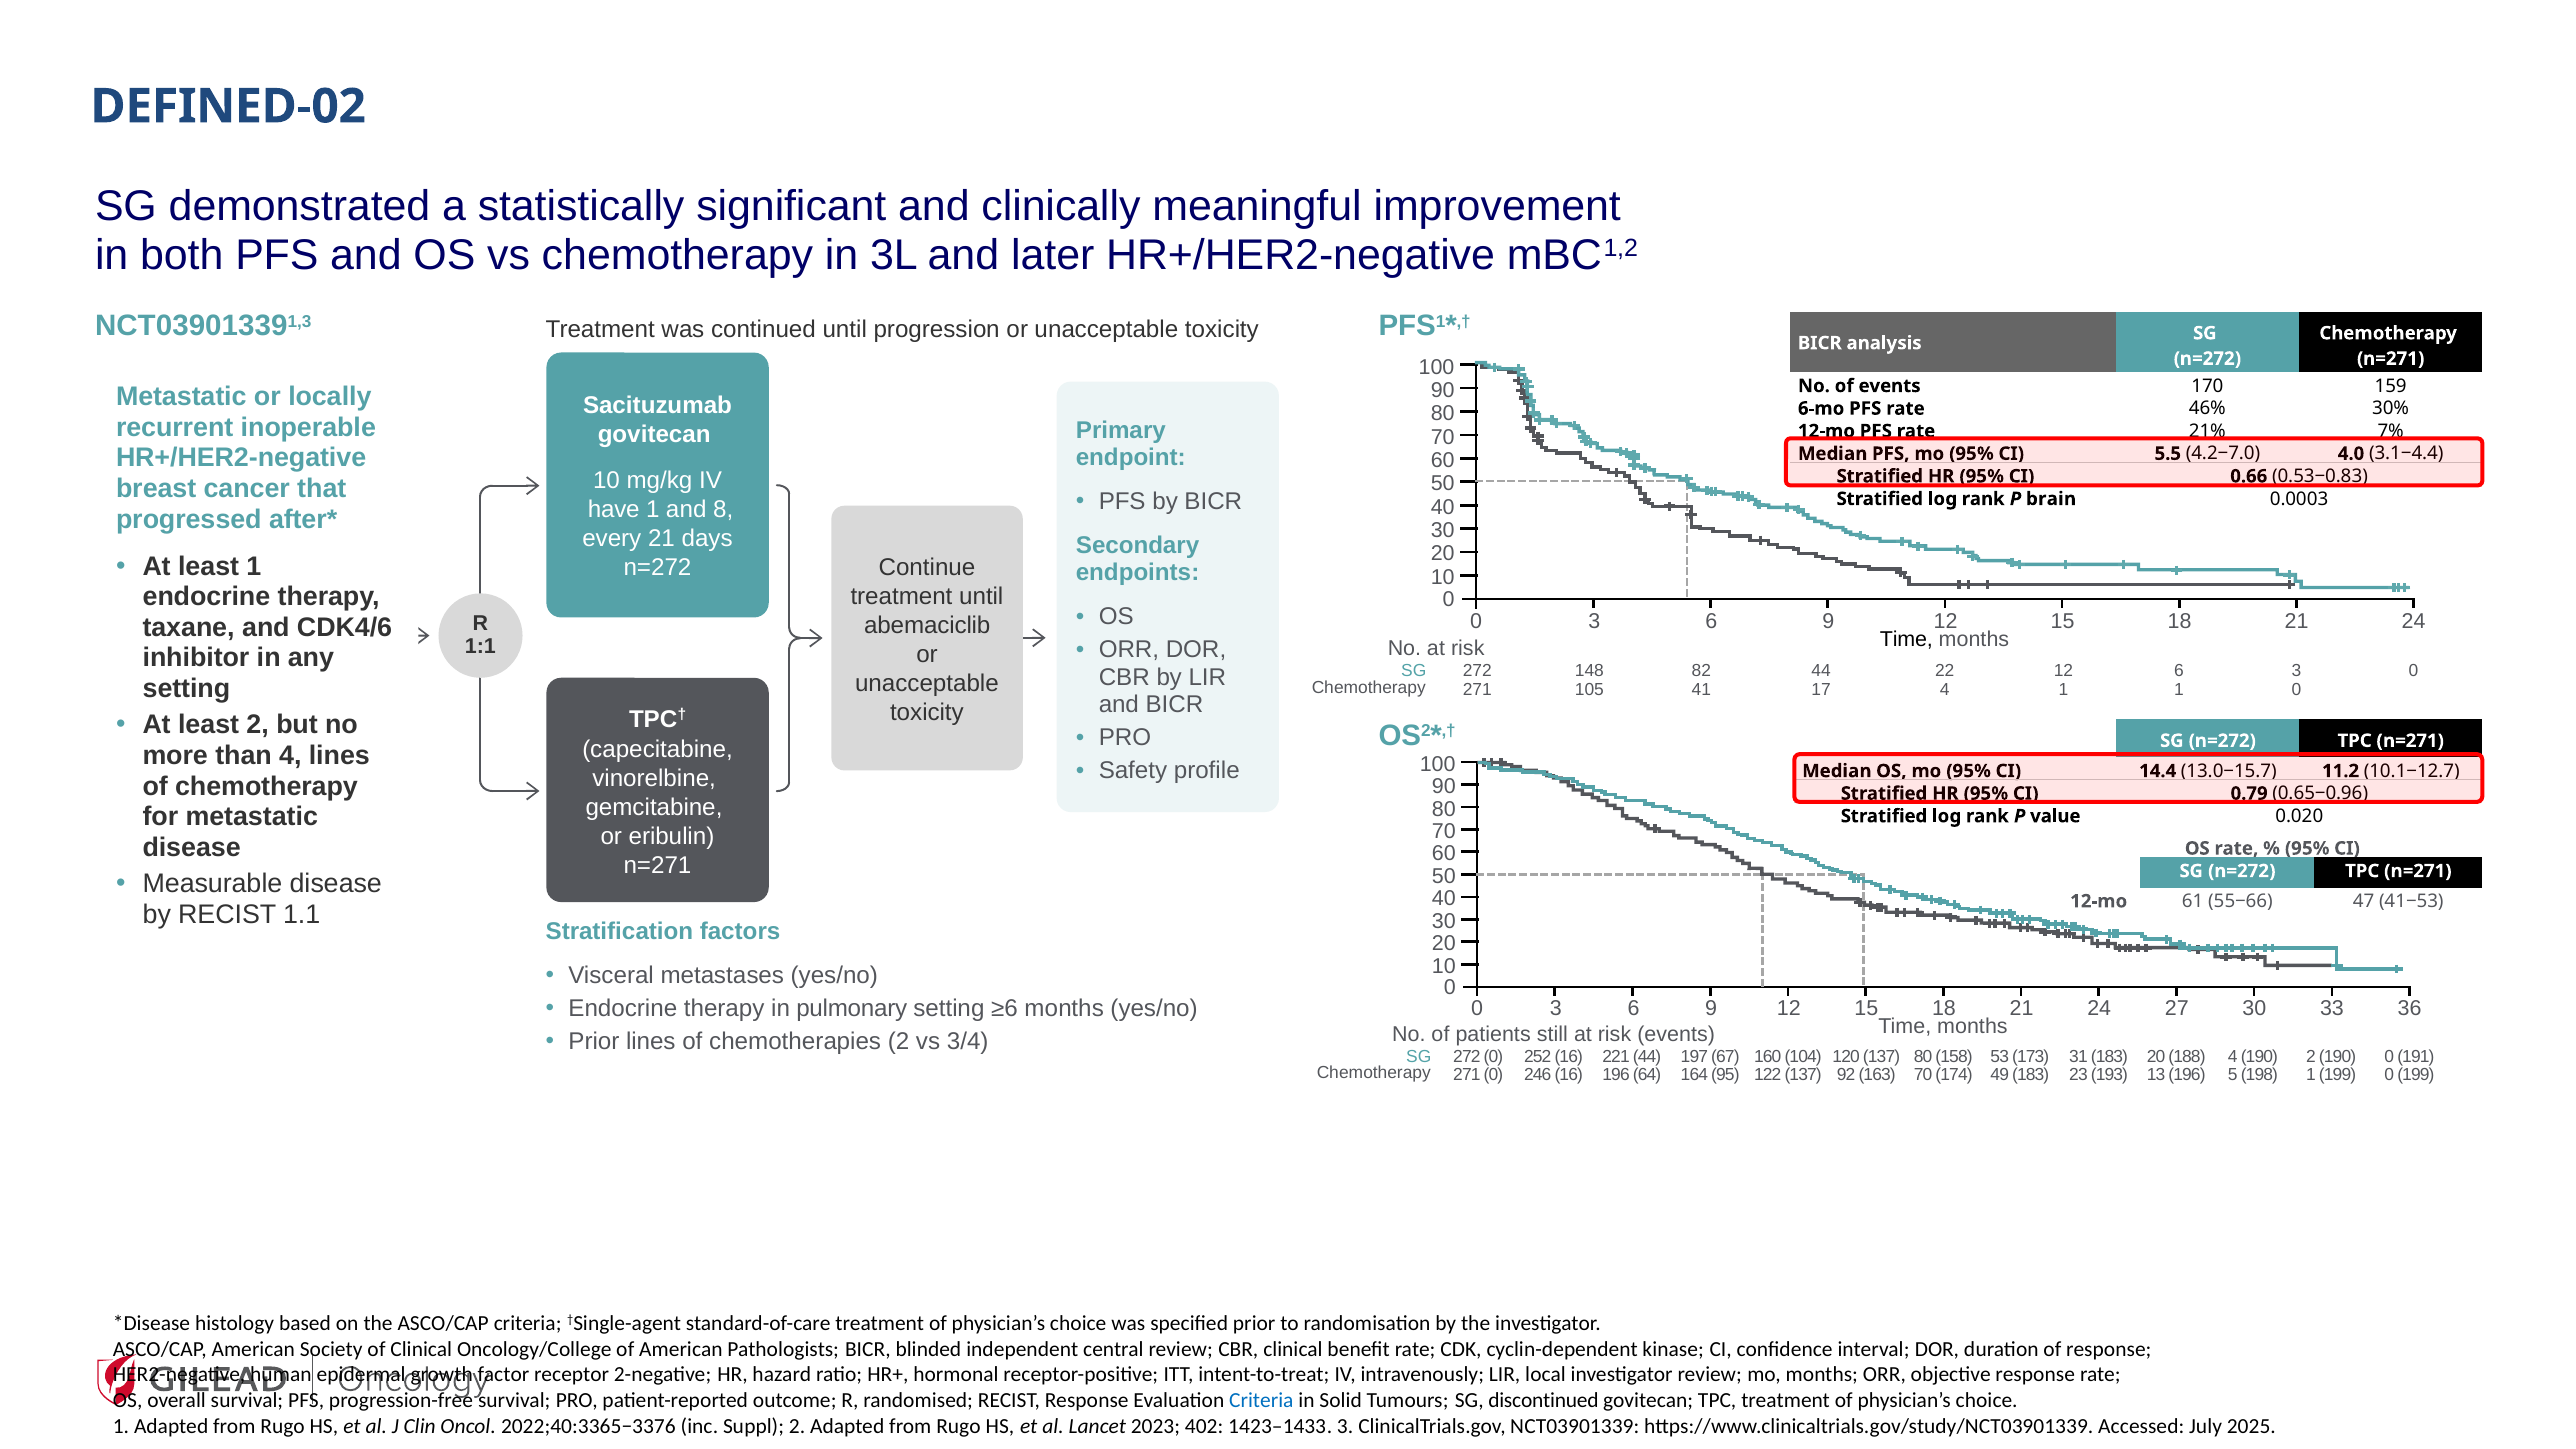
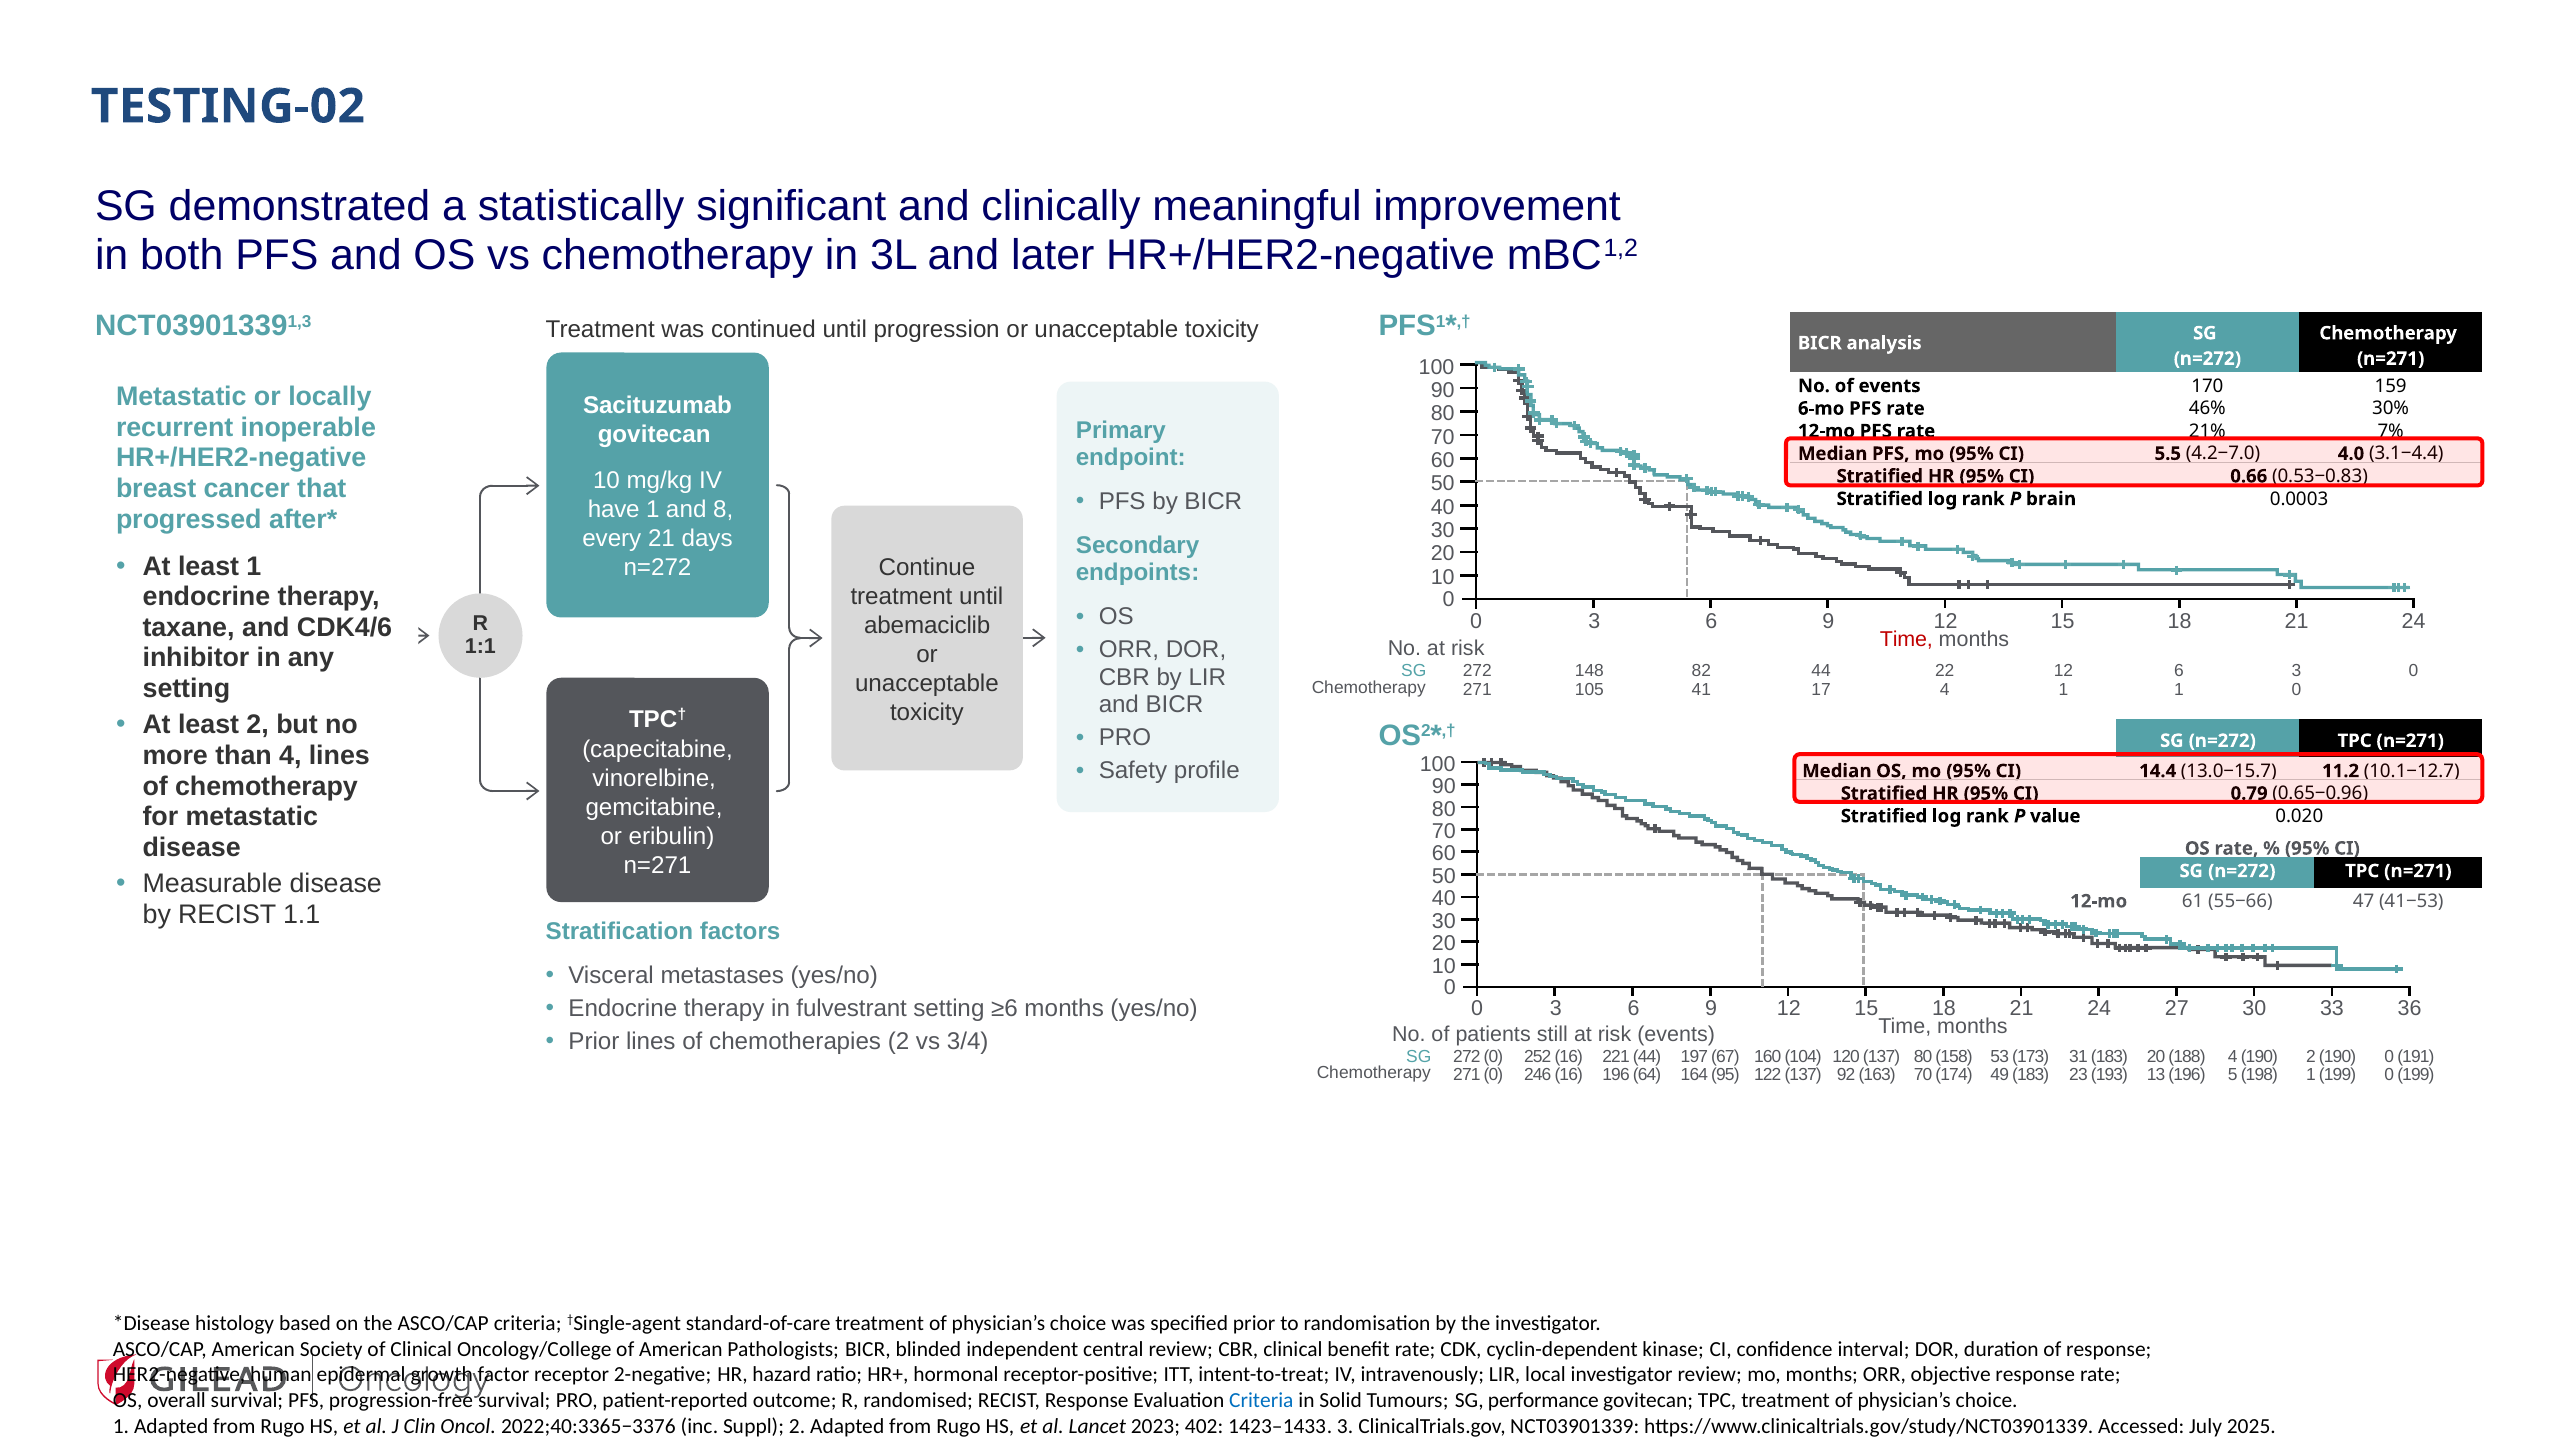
DEFINED-02: DEFINED-02 -> TESTING-02
Time at (1906, 640) colour: black -> red
pulmonary: pulmonary -> fulvestrant
discontinued: discontinued -> performance
